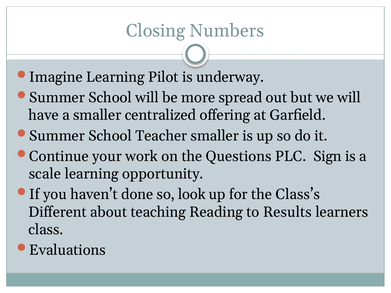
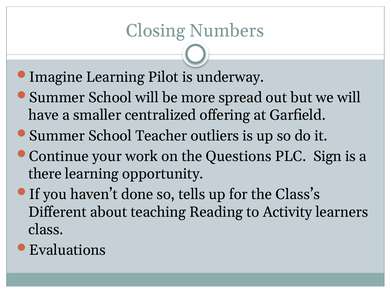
Teacher smaller: smaller -> outliers
scale: scale -> there
look: look -> tells
Results: Results -> Activity
